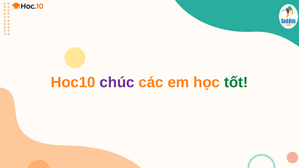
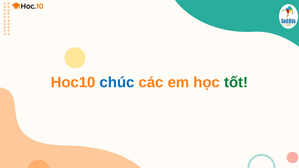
chúc colour: purple -> blue
